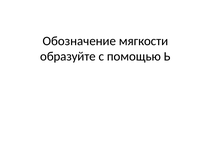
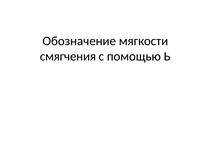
образуйте: образуйте -> смягчения
